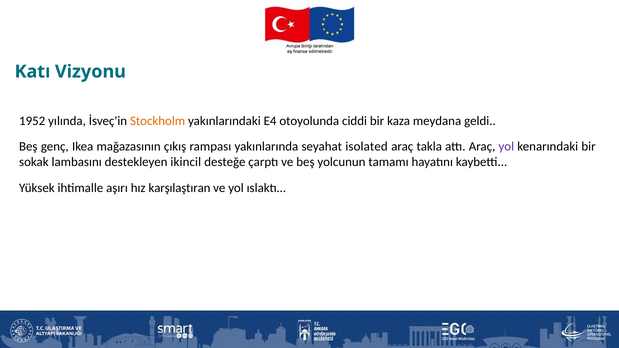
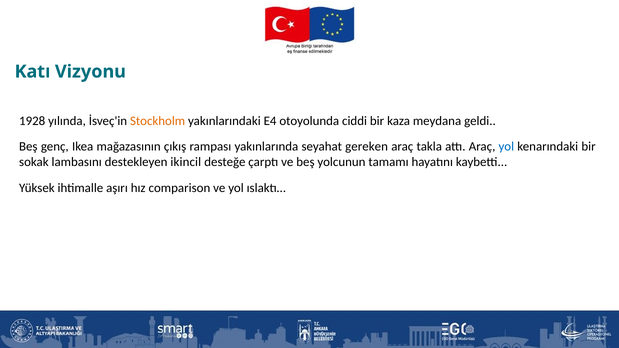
1952: 1952 -> 1928
isolated: isolated -> gereken
yol at (506, 147) colour: purple -> blue
karşılaştıran: karşılaştıran -> comparison
